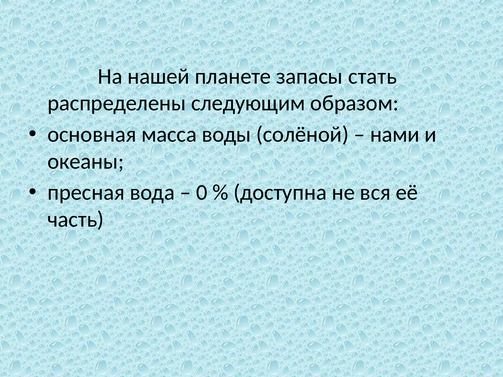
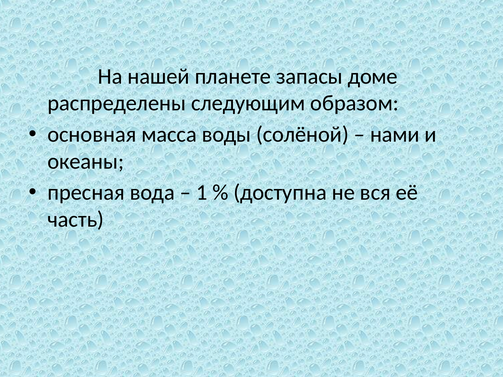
стать: стать -> доме
0: 0 -> 1
